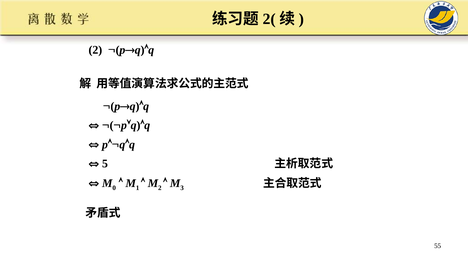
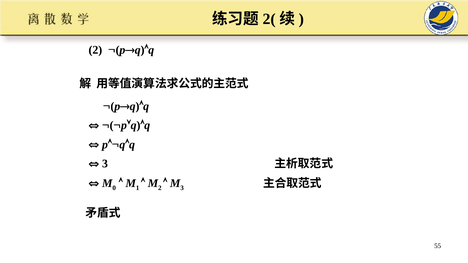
5 at (105, 164): 5 -> 3
